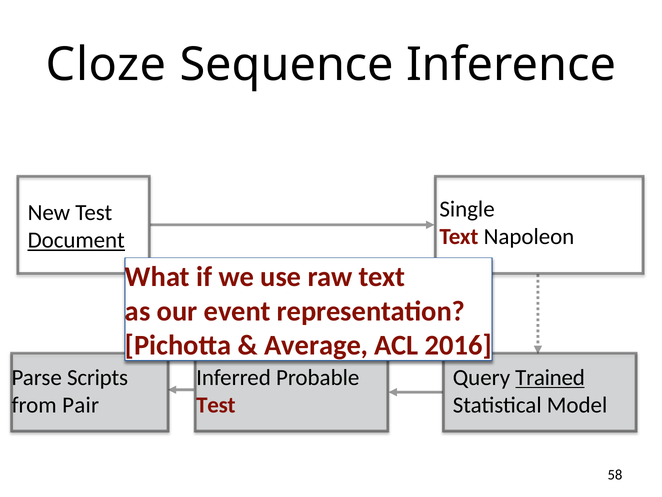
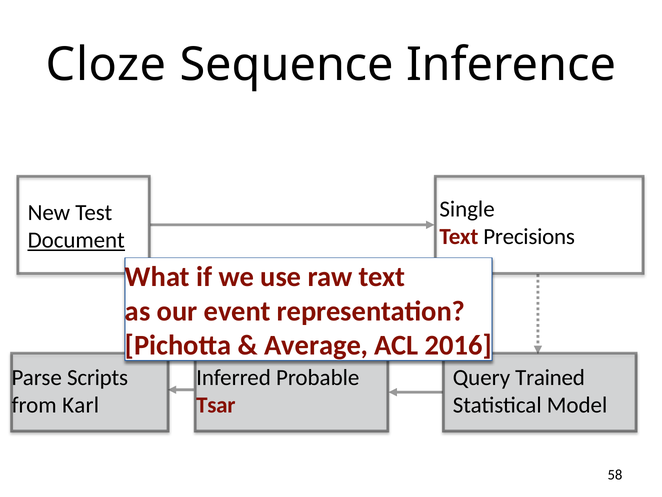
Napoleon: Napoleon -> Precisions
Trained underline: present -> none
Pair: Pair -> Karl
Test at (216, 405): Test -> Tsar
